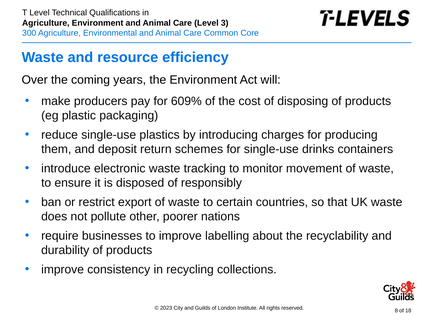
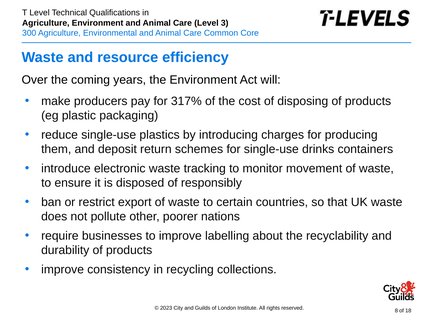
609%: 609% -> 317%
